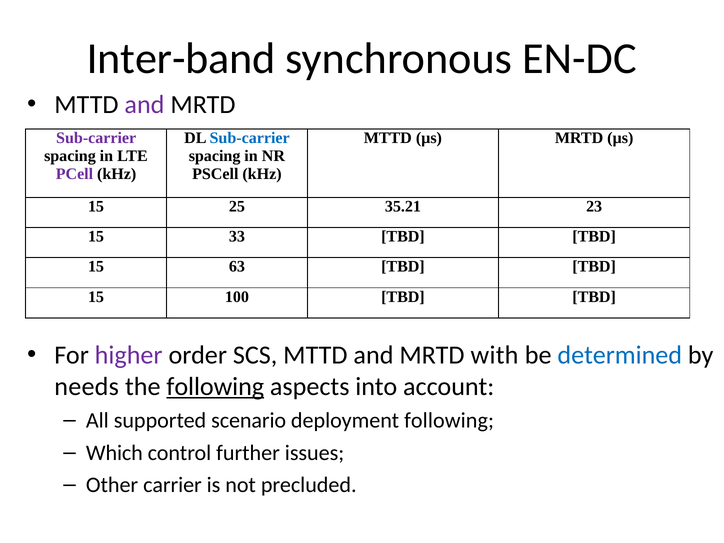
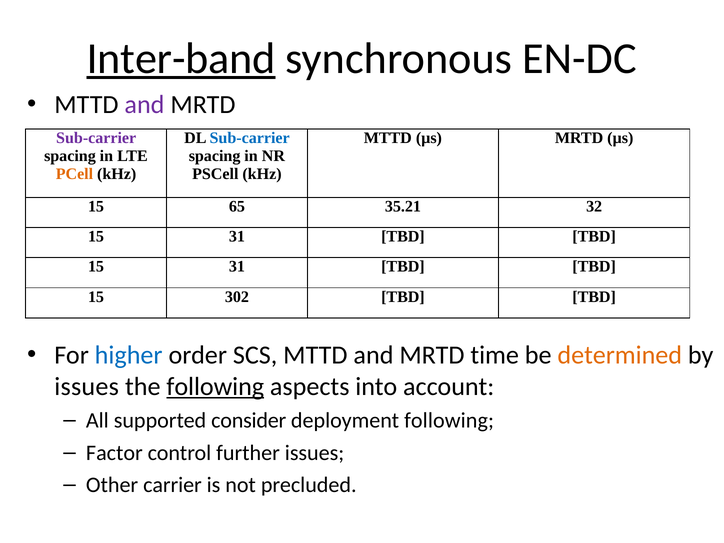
Inter-band underline: none -> present
PCell colour: purple -> orange
25: 25 -> 65
23: 23 -> 32
33 at (237, 237): 33 -> 31
63 at (237, 267): 63 -> 31
100: 100 -> 302
higher colour: purple -> blue
with: with -> time
determined colour: blue -> orange
needs at (87, 386): needs -> issues
scenario: scenario -> consider
Which: Which -> Factor
